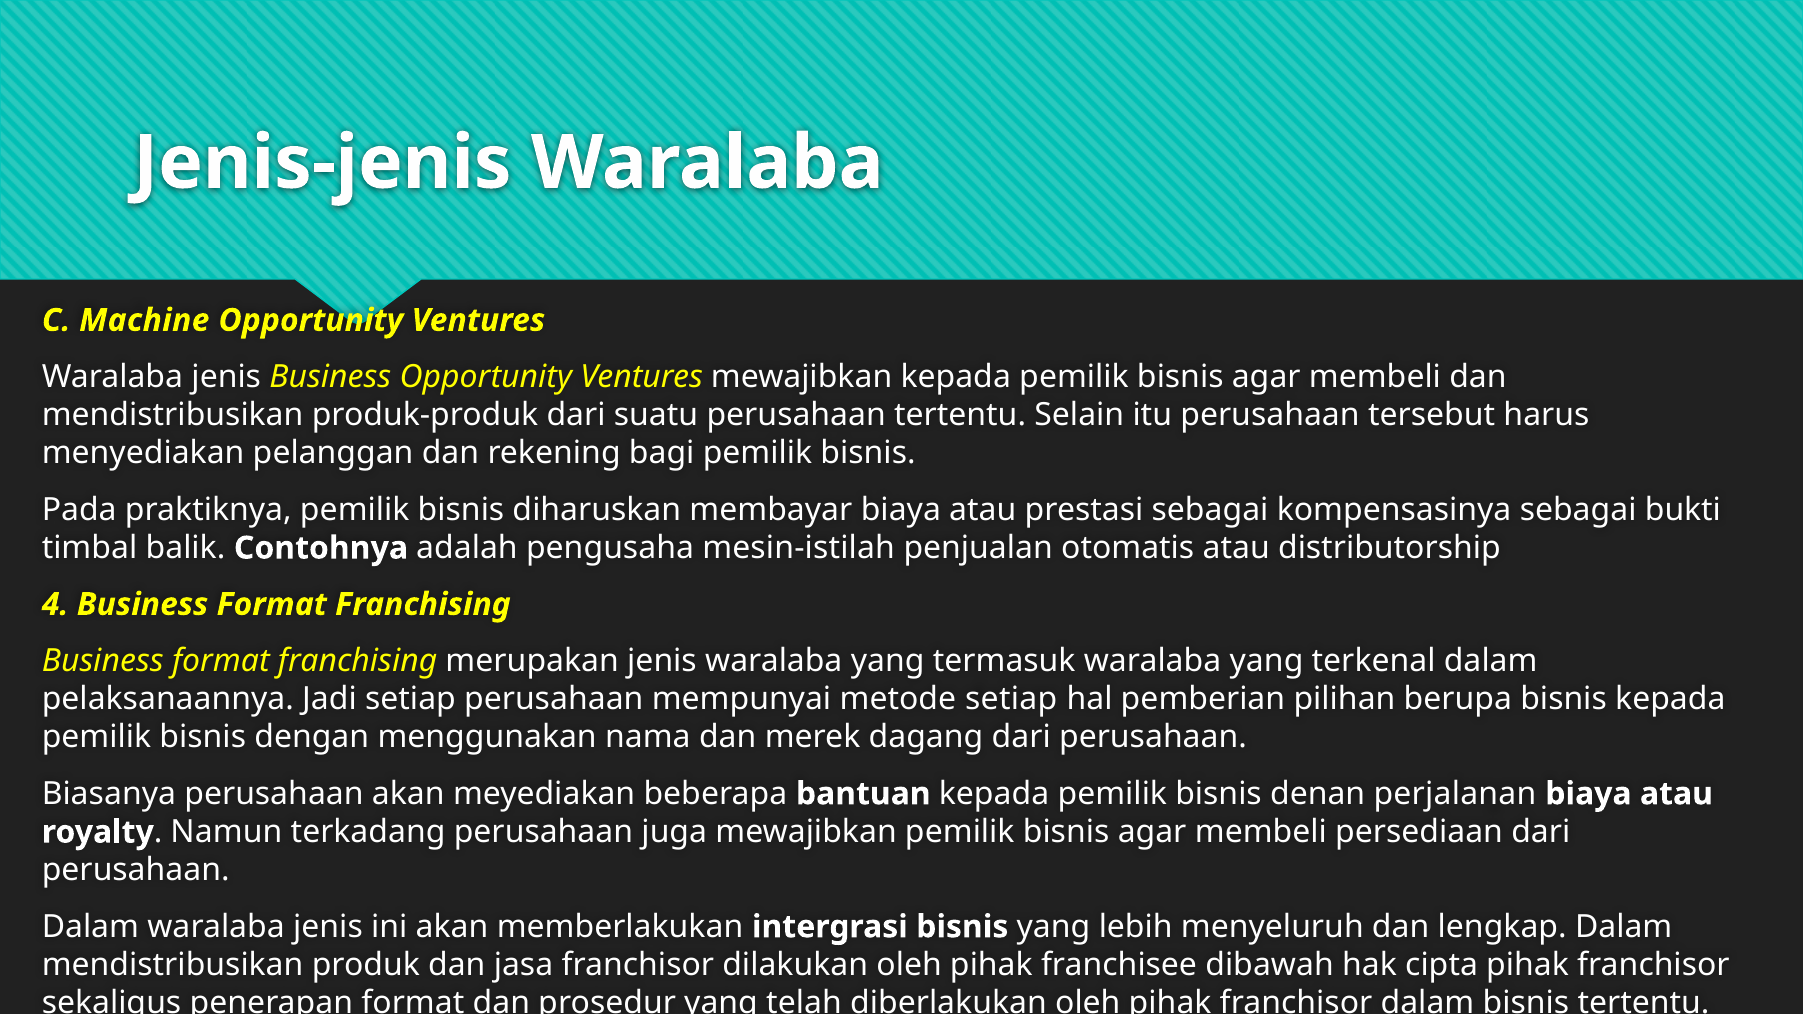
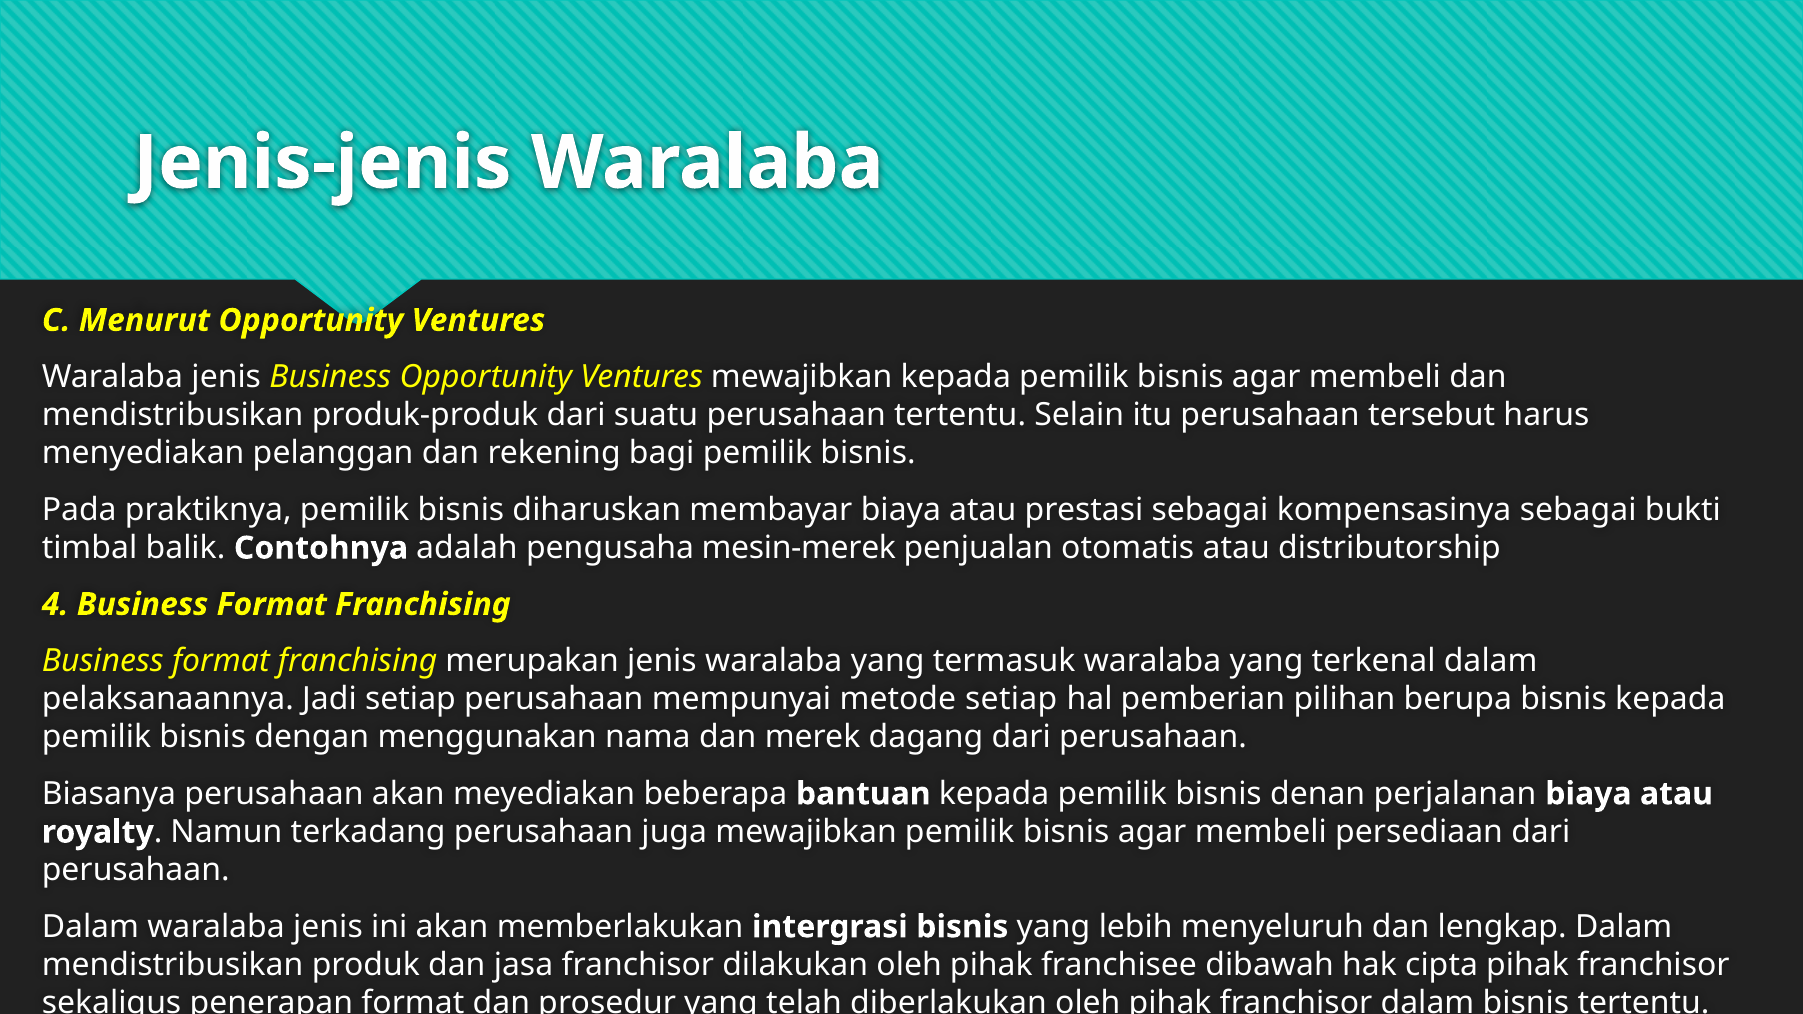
Machine: Machine -> Menurut
mesin-istilah: mesin-istilah -> mesin-merek
